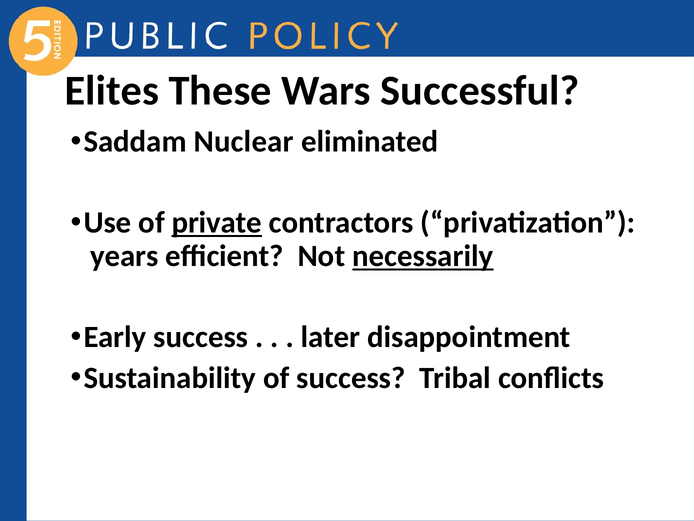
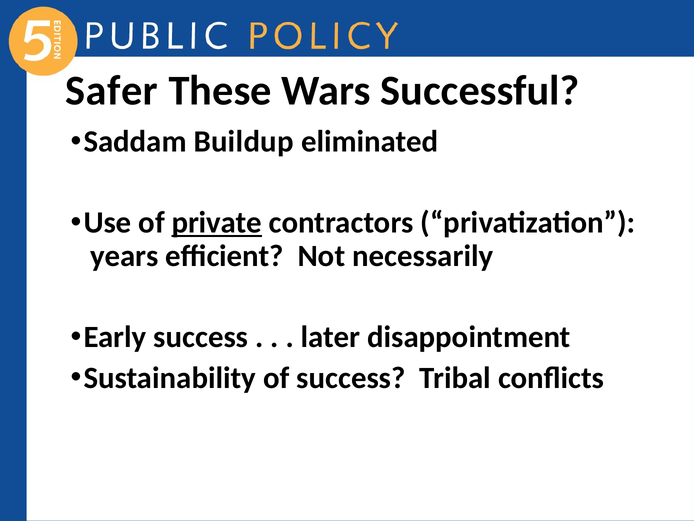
Elites: Elites -> Safer
Nuclear: Nuclear -> Buildup
necessarily underline: present -> none
